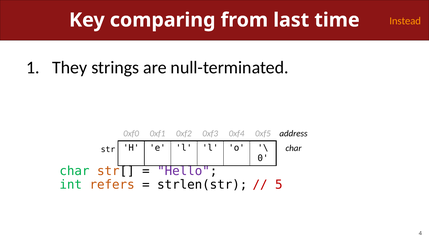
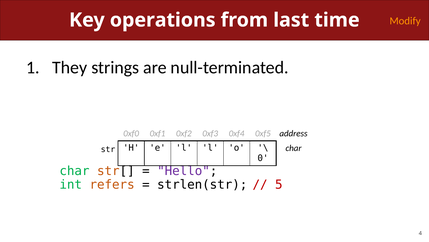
Instead: Instead -> Modify
comparing: comparing -> operations
